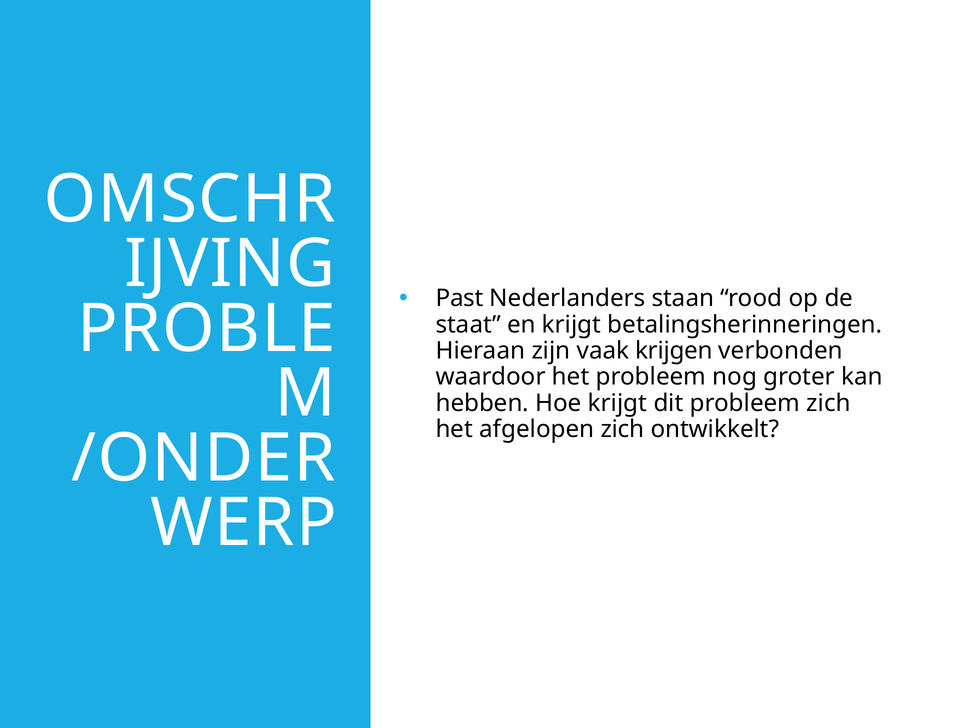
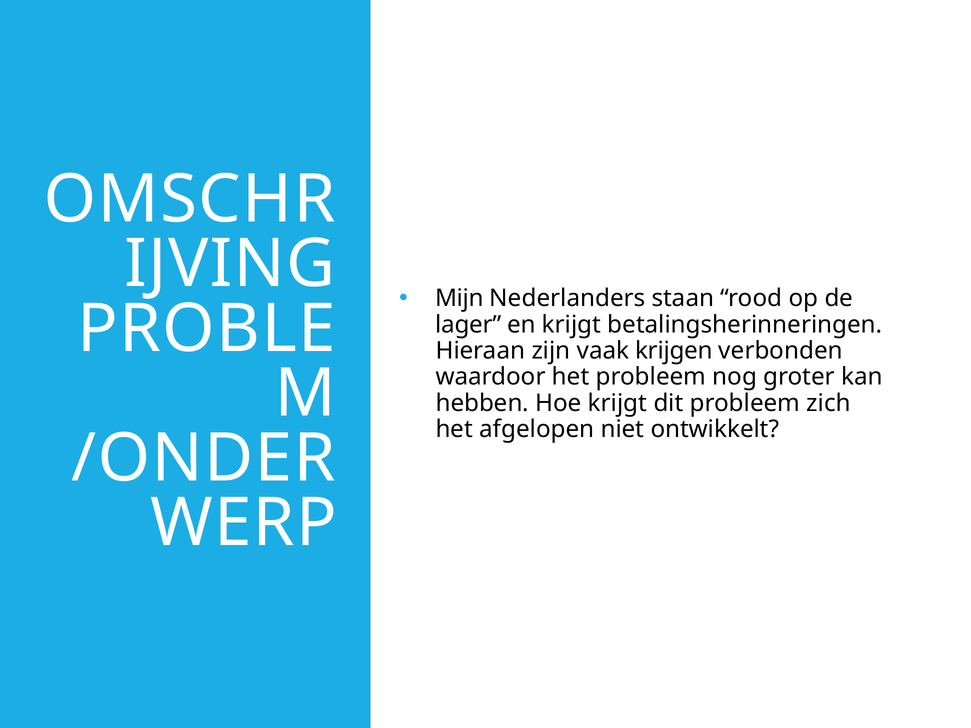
Past: Past -> Mijn
staat: staat -> lager
afgelopen zich: zich -> niet
